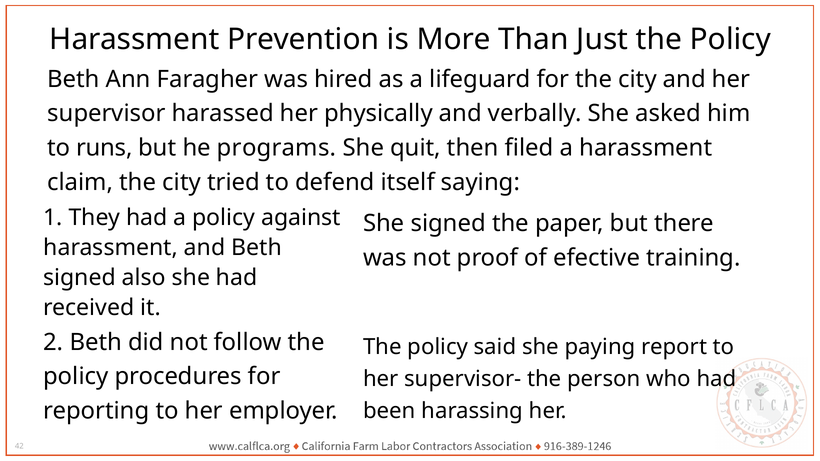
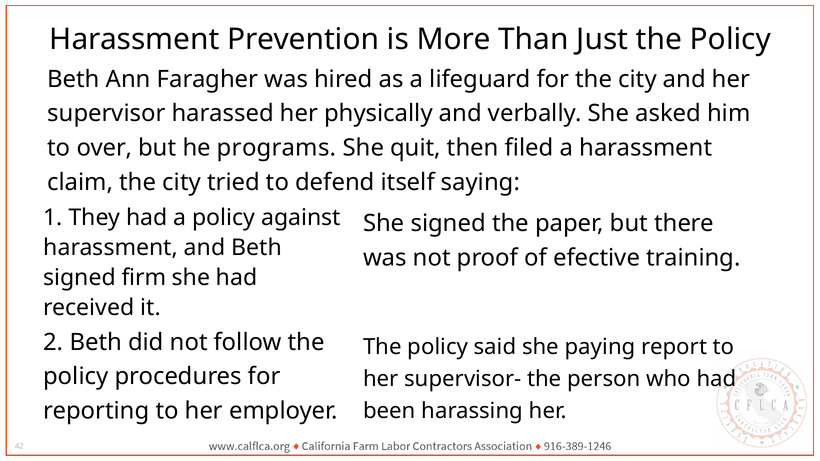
runs: runs -> over
also: also -> firm
